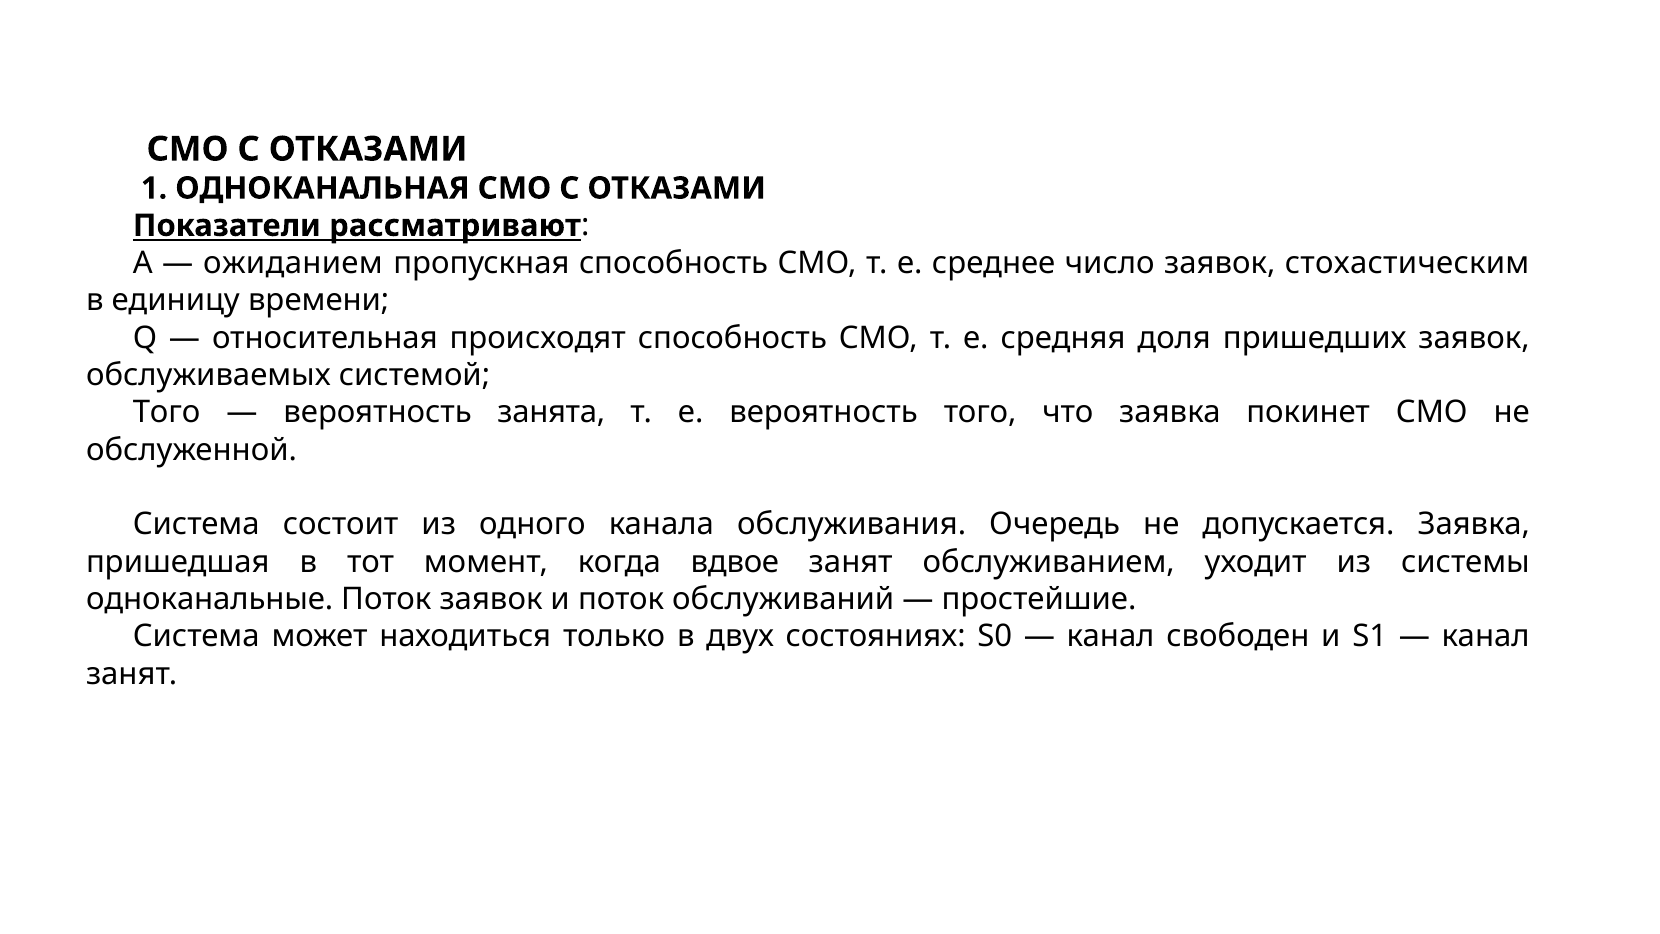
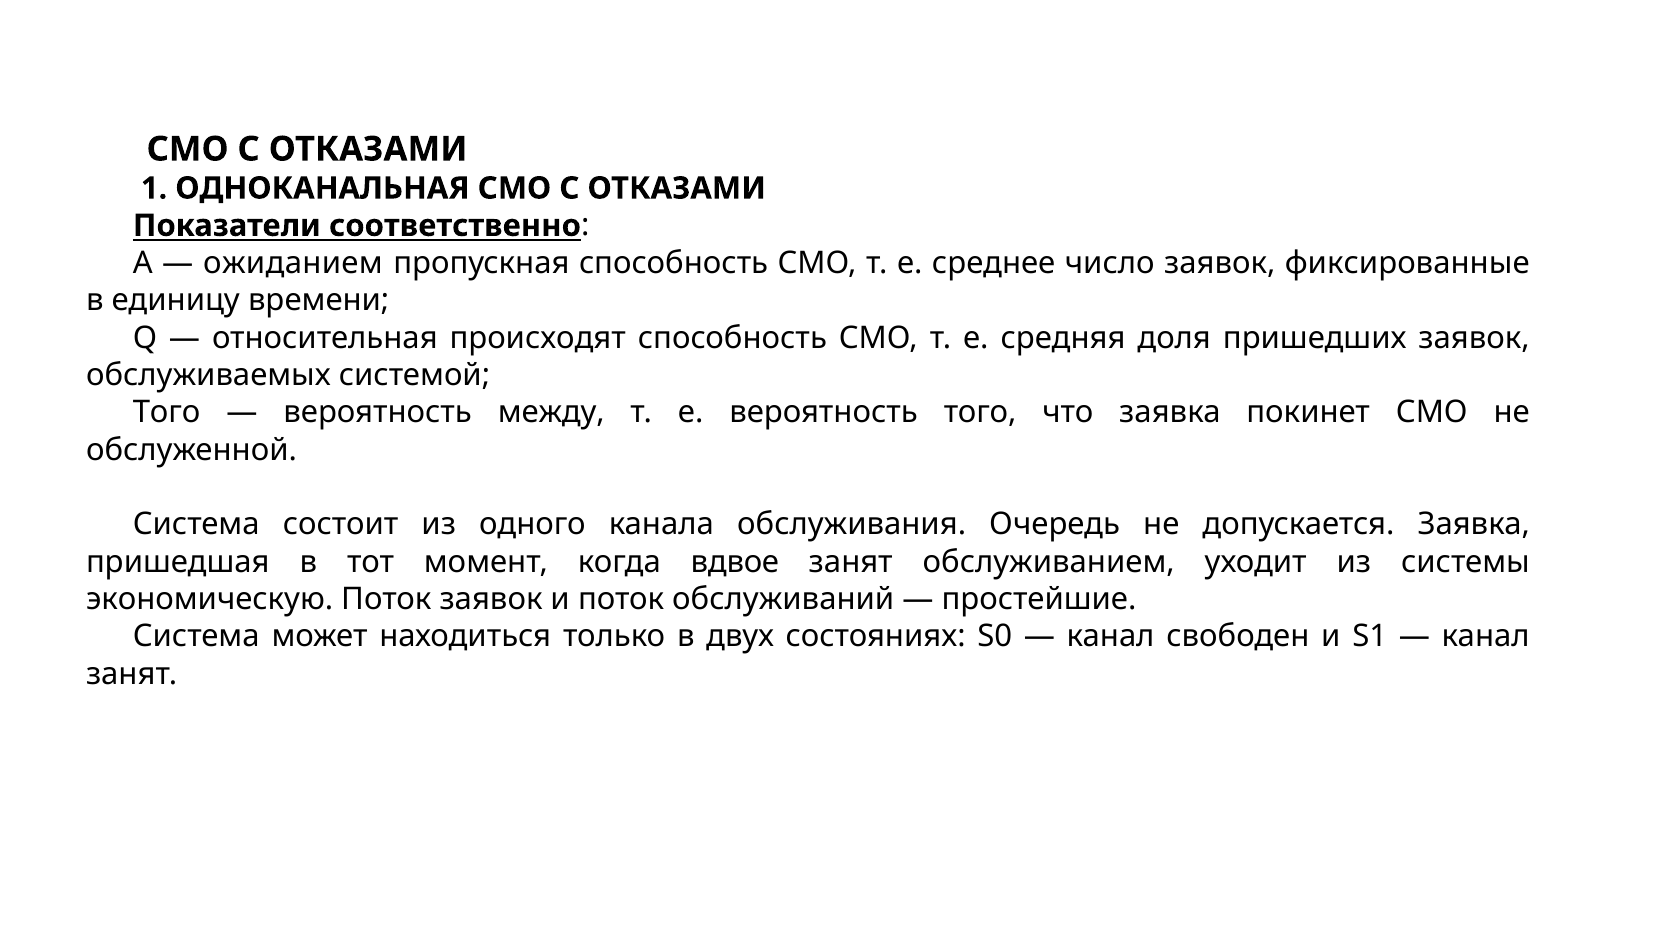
рассматривают: рассматривают -> соответственно
стохастическим: стохастическим -> фиксированные
занята: занята -> между
одноканальные: одноканальные -> экономическую
